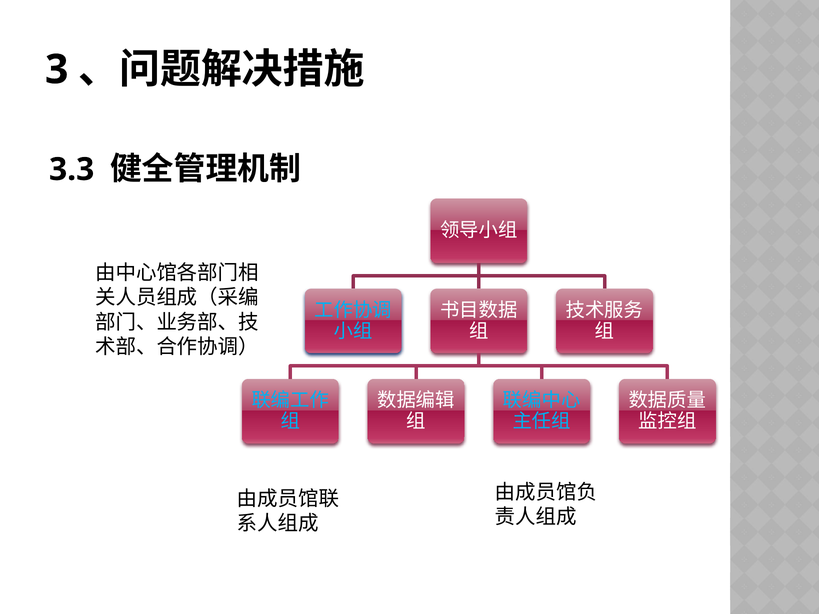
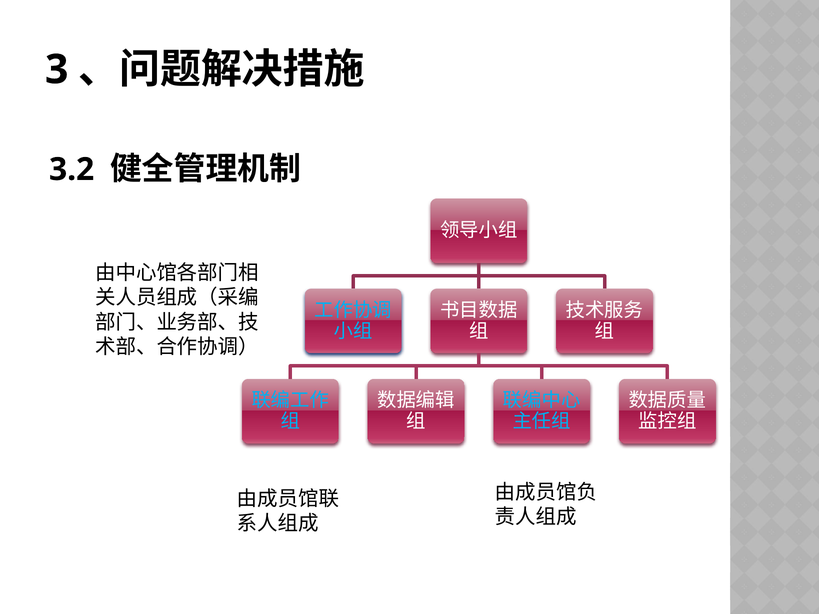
3.3: 3.3 -> 3.2
